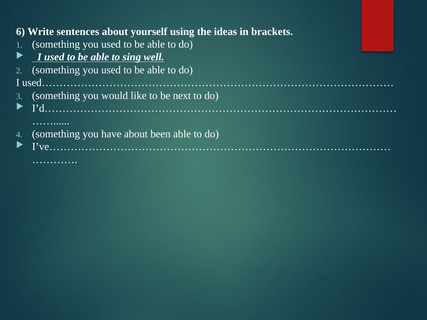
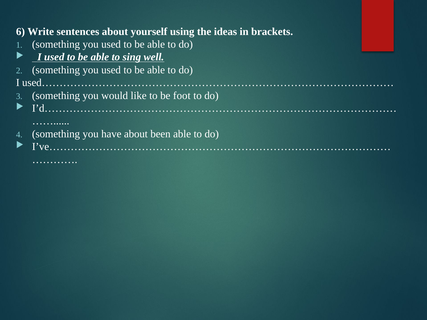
next: next -> foot
